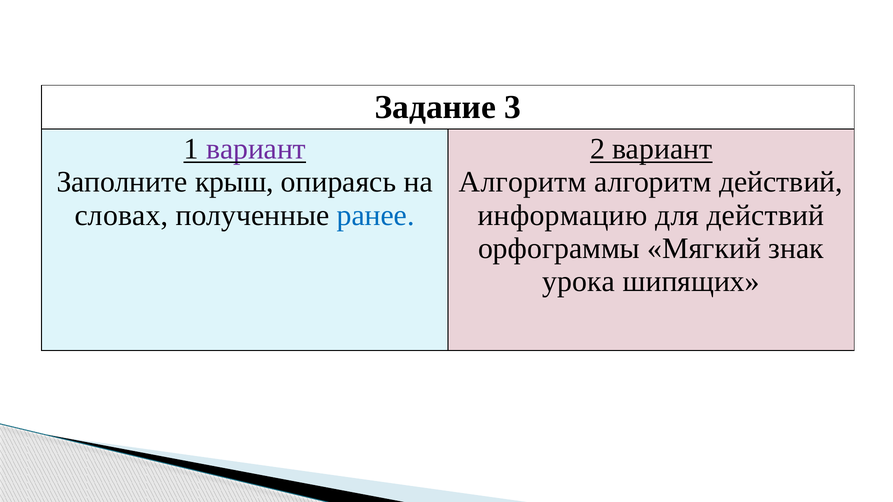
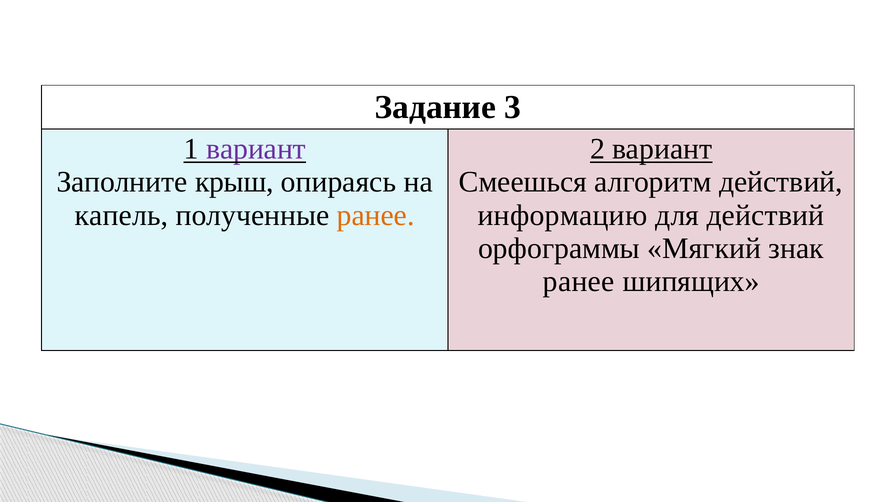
Алгоритм at (523, 182): Алгоритм -> Смеешься
словах: словах -> капель
ранее at (376, 215) colour: blue -> orange
урока at (579, 281): урока -> ранее
